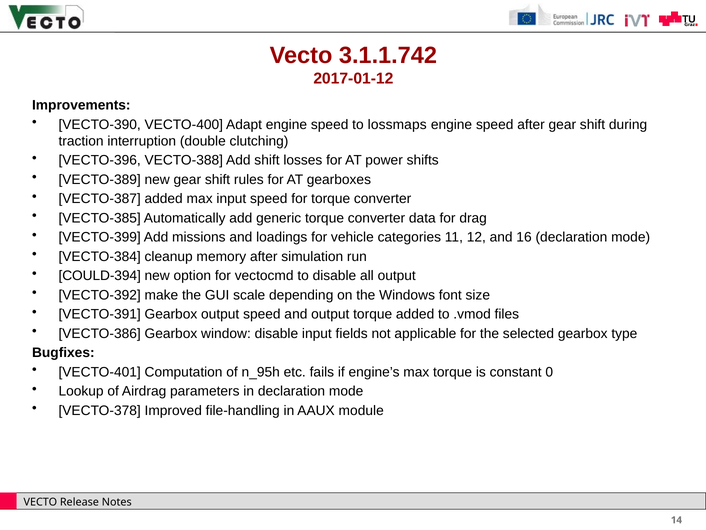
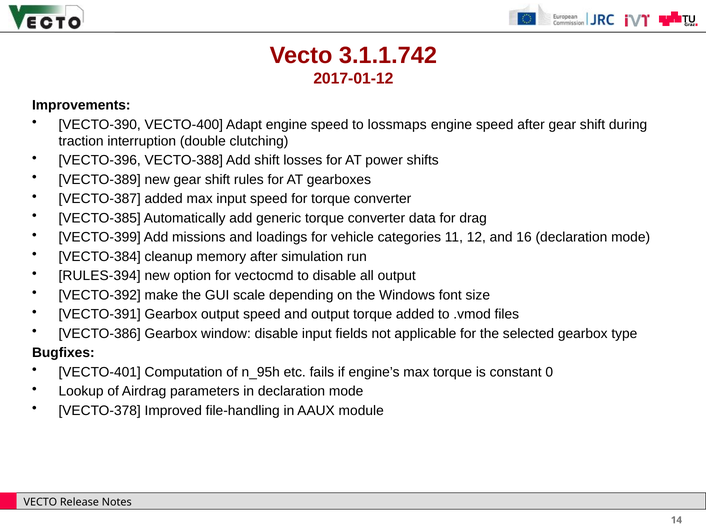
COULD-394: COULD-394 -> RULES-394
